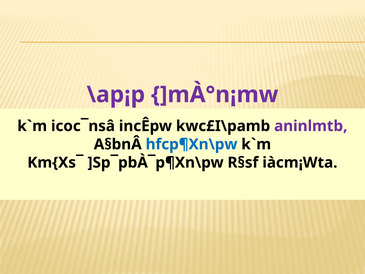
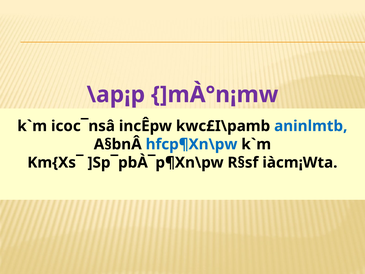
aninlmtb colour: purple -> blue
